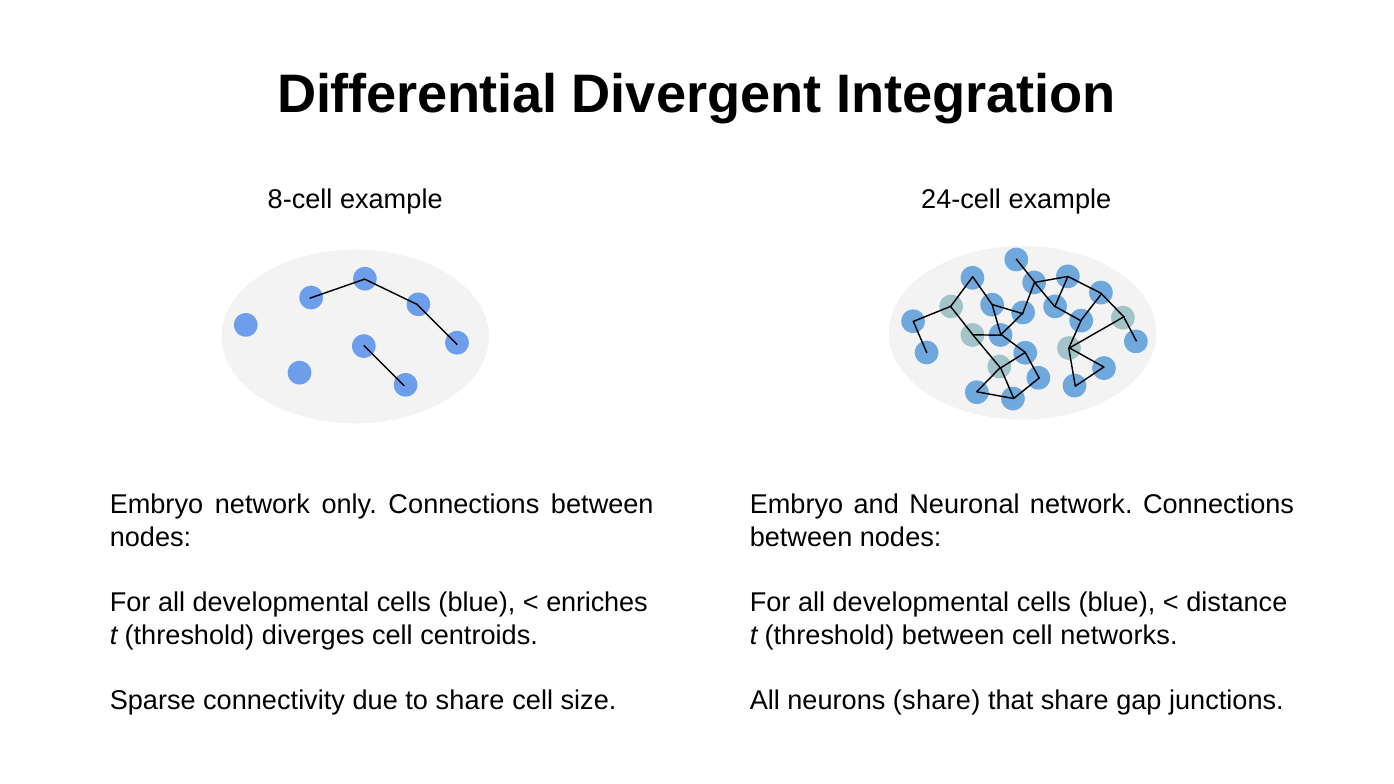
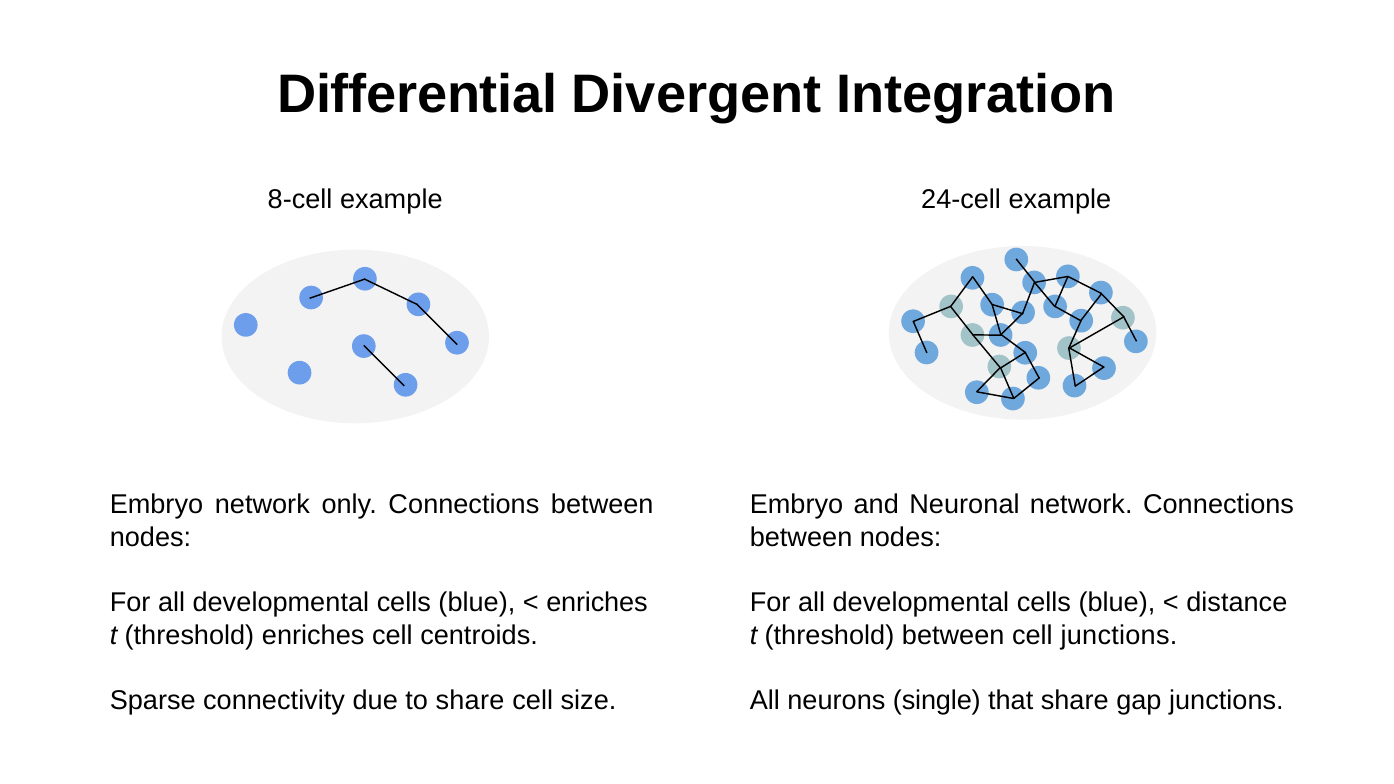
threshold diverges: diverges -> enriches
cell networks: networks -> junctions
neurons share: share -> single
